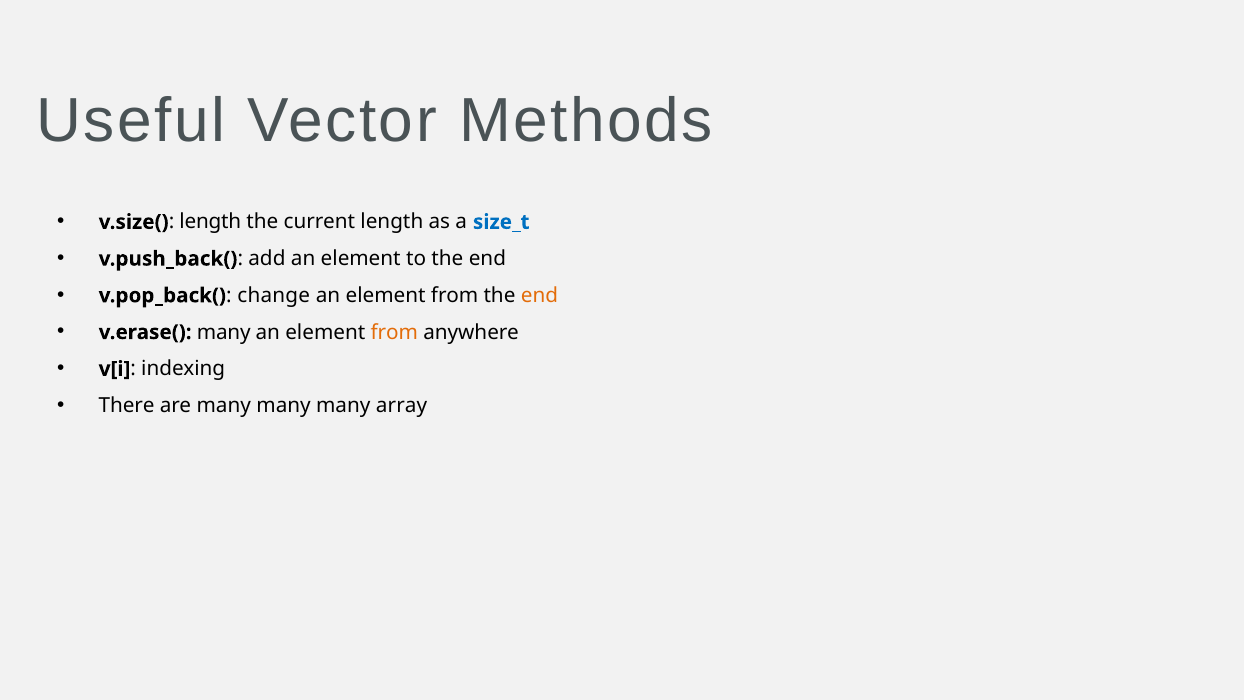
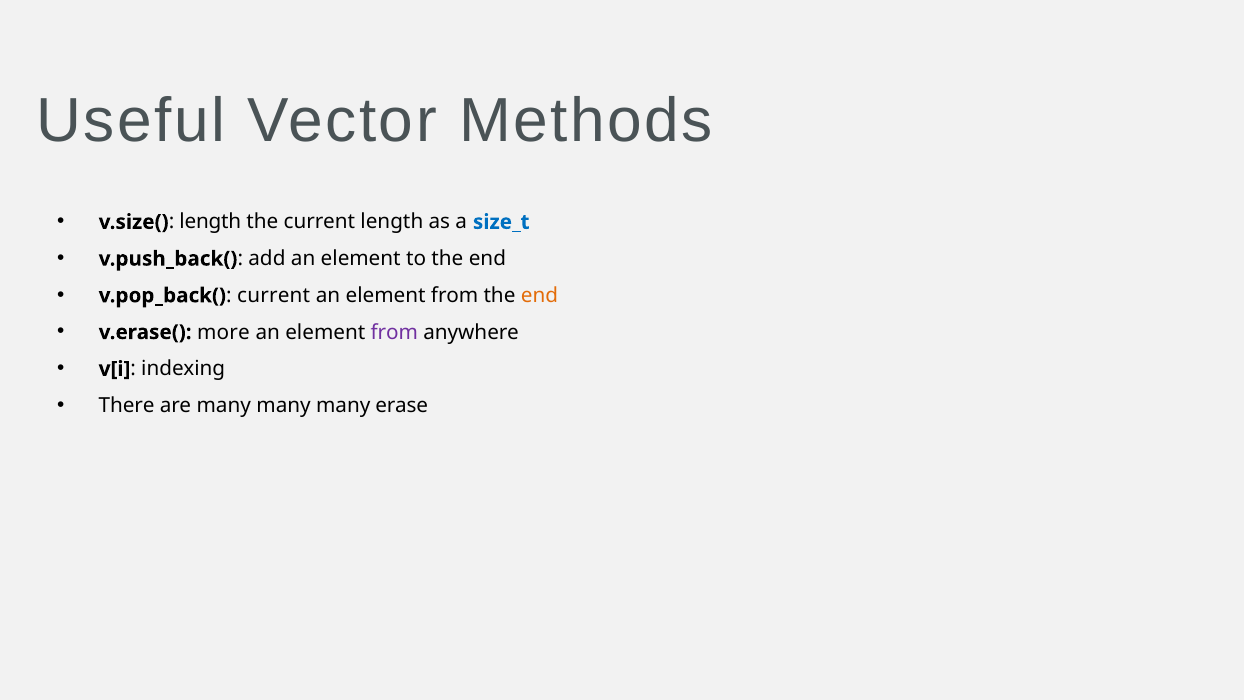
v.pop_back( change: change -> current
v.erase( many: many -> more
from at (394, 332) colour: orange -> purple
array: array -> erase
